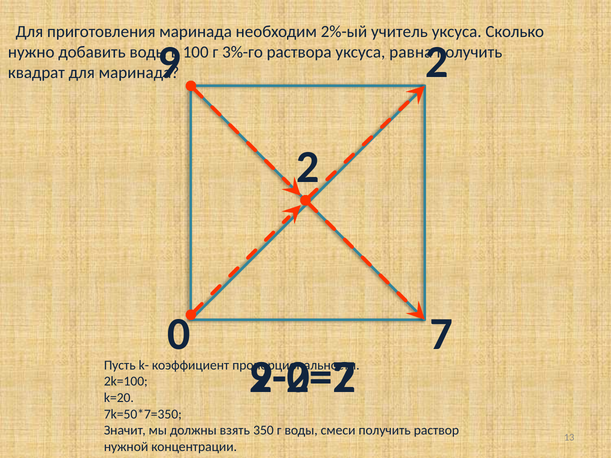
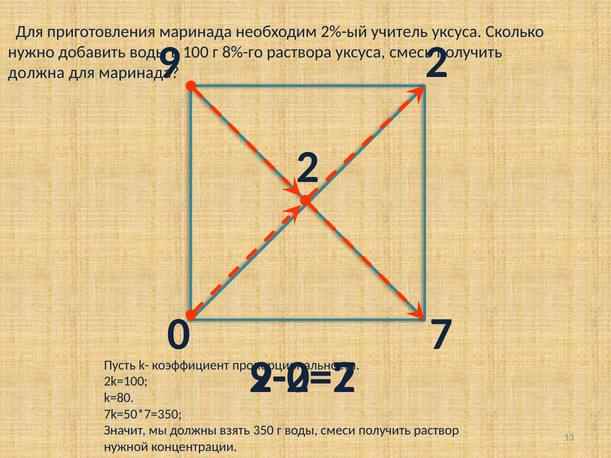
3%-го: 3%-го -> 8%-го
равна: равна -> смесь
квадрат: квадрат -> должна
k=20: k=20 -> k=80
